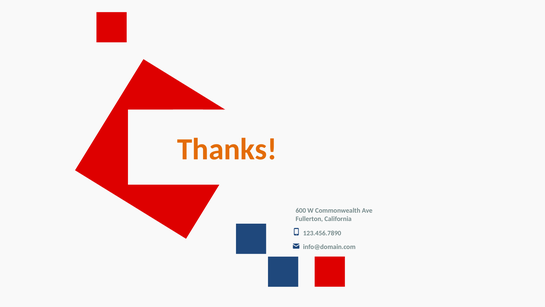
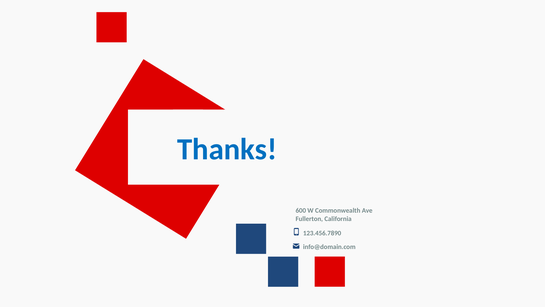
Thanks colour: orange -> blue
